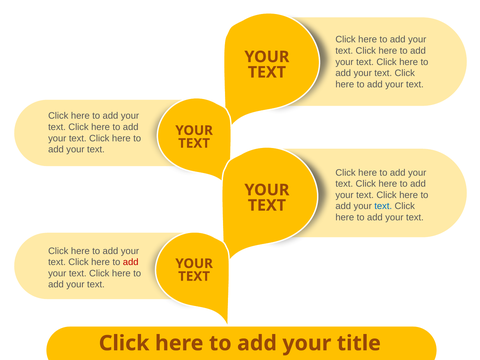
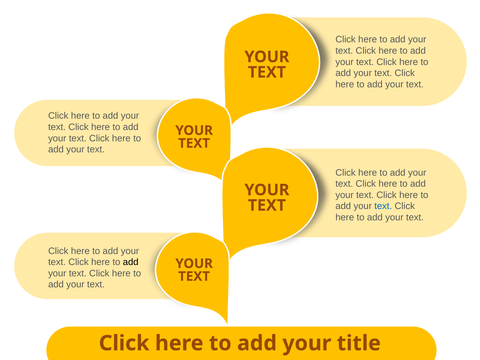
add at (131, 262) colour: red -> black
